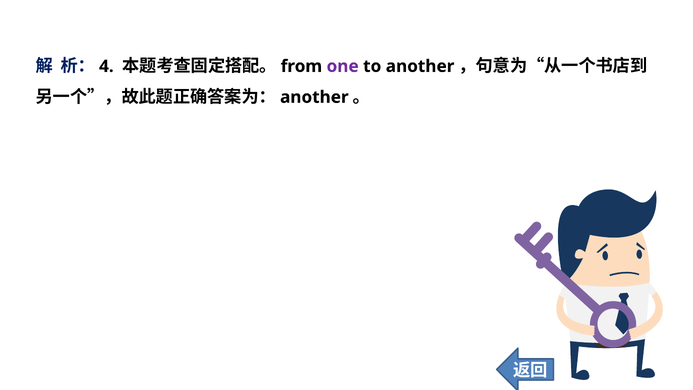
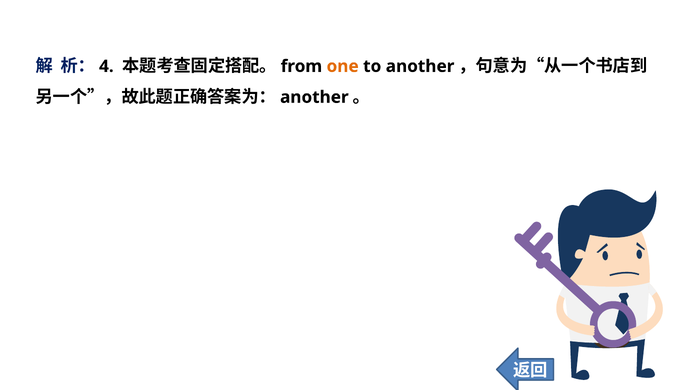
one colour: purple -> orange
